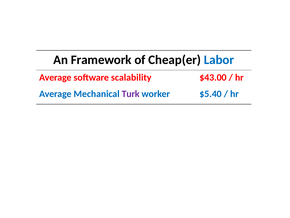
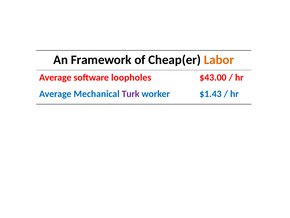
Labor colour: blue -> orange
scalability: scalability -> loopholes
$5.40: $5.40 -> $1.43
